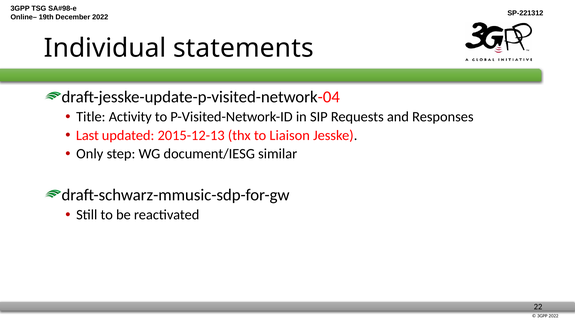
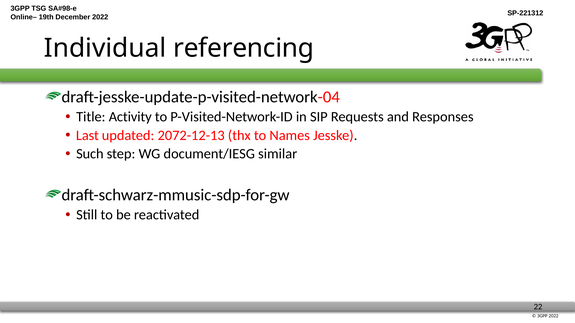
statements: statements -> referencing
2015-12-13: 2015-12-13 -> 2072-12-13
Liaison: Liaison -> Names
Only: Only -> Such
